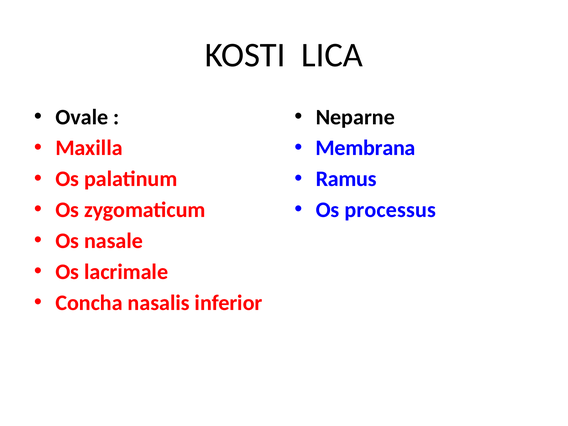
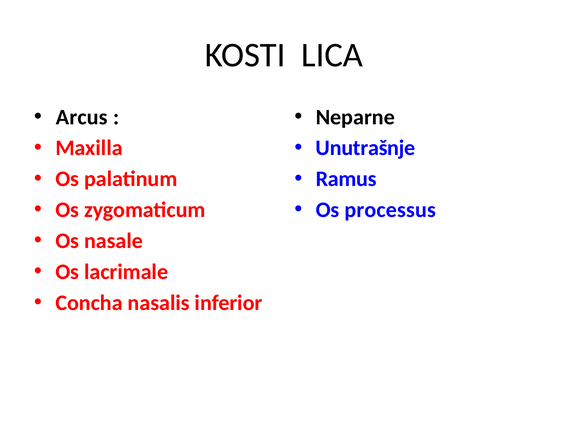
Ovale: Ovale -> Arcus
Membrana: Membrana -> Unutrašnje
